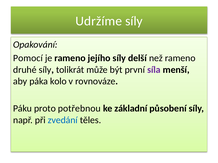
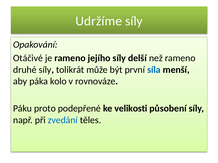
Pomocí: Pomocí -> Otáčivé
síla colour: purple -> blue
potřebnou: potřebnou -> podepřené
základní: základní -> velikosti
